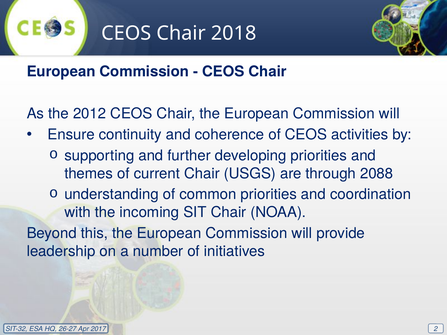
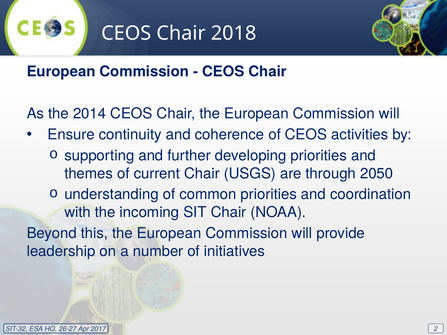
2012: 2012 -> 2014
2088: 2088 -> 2050
